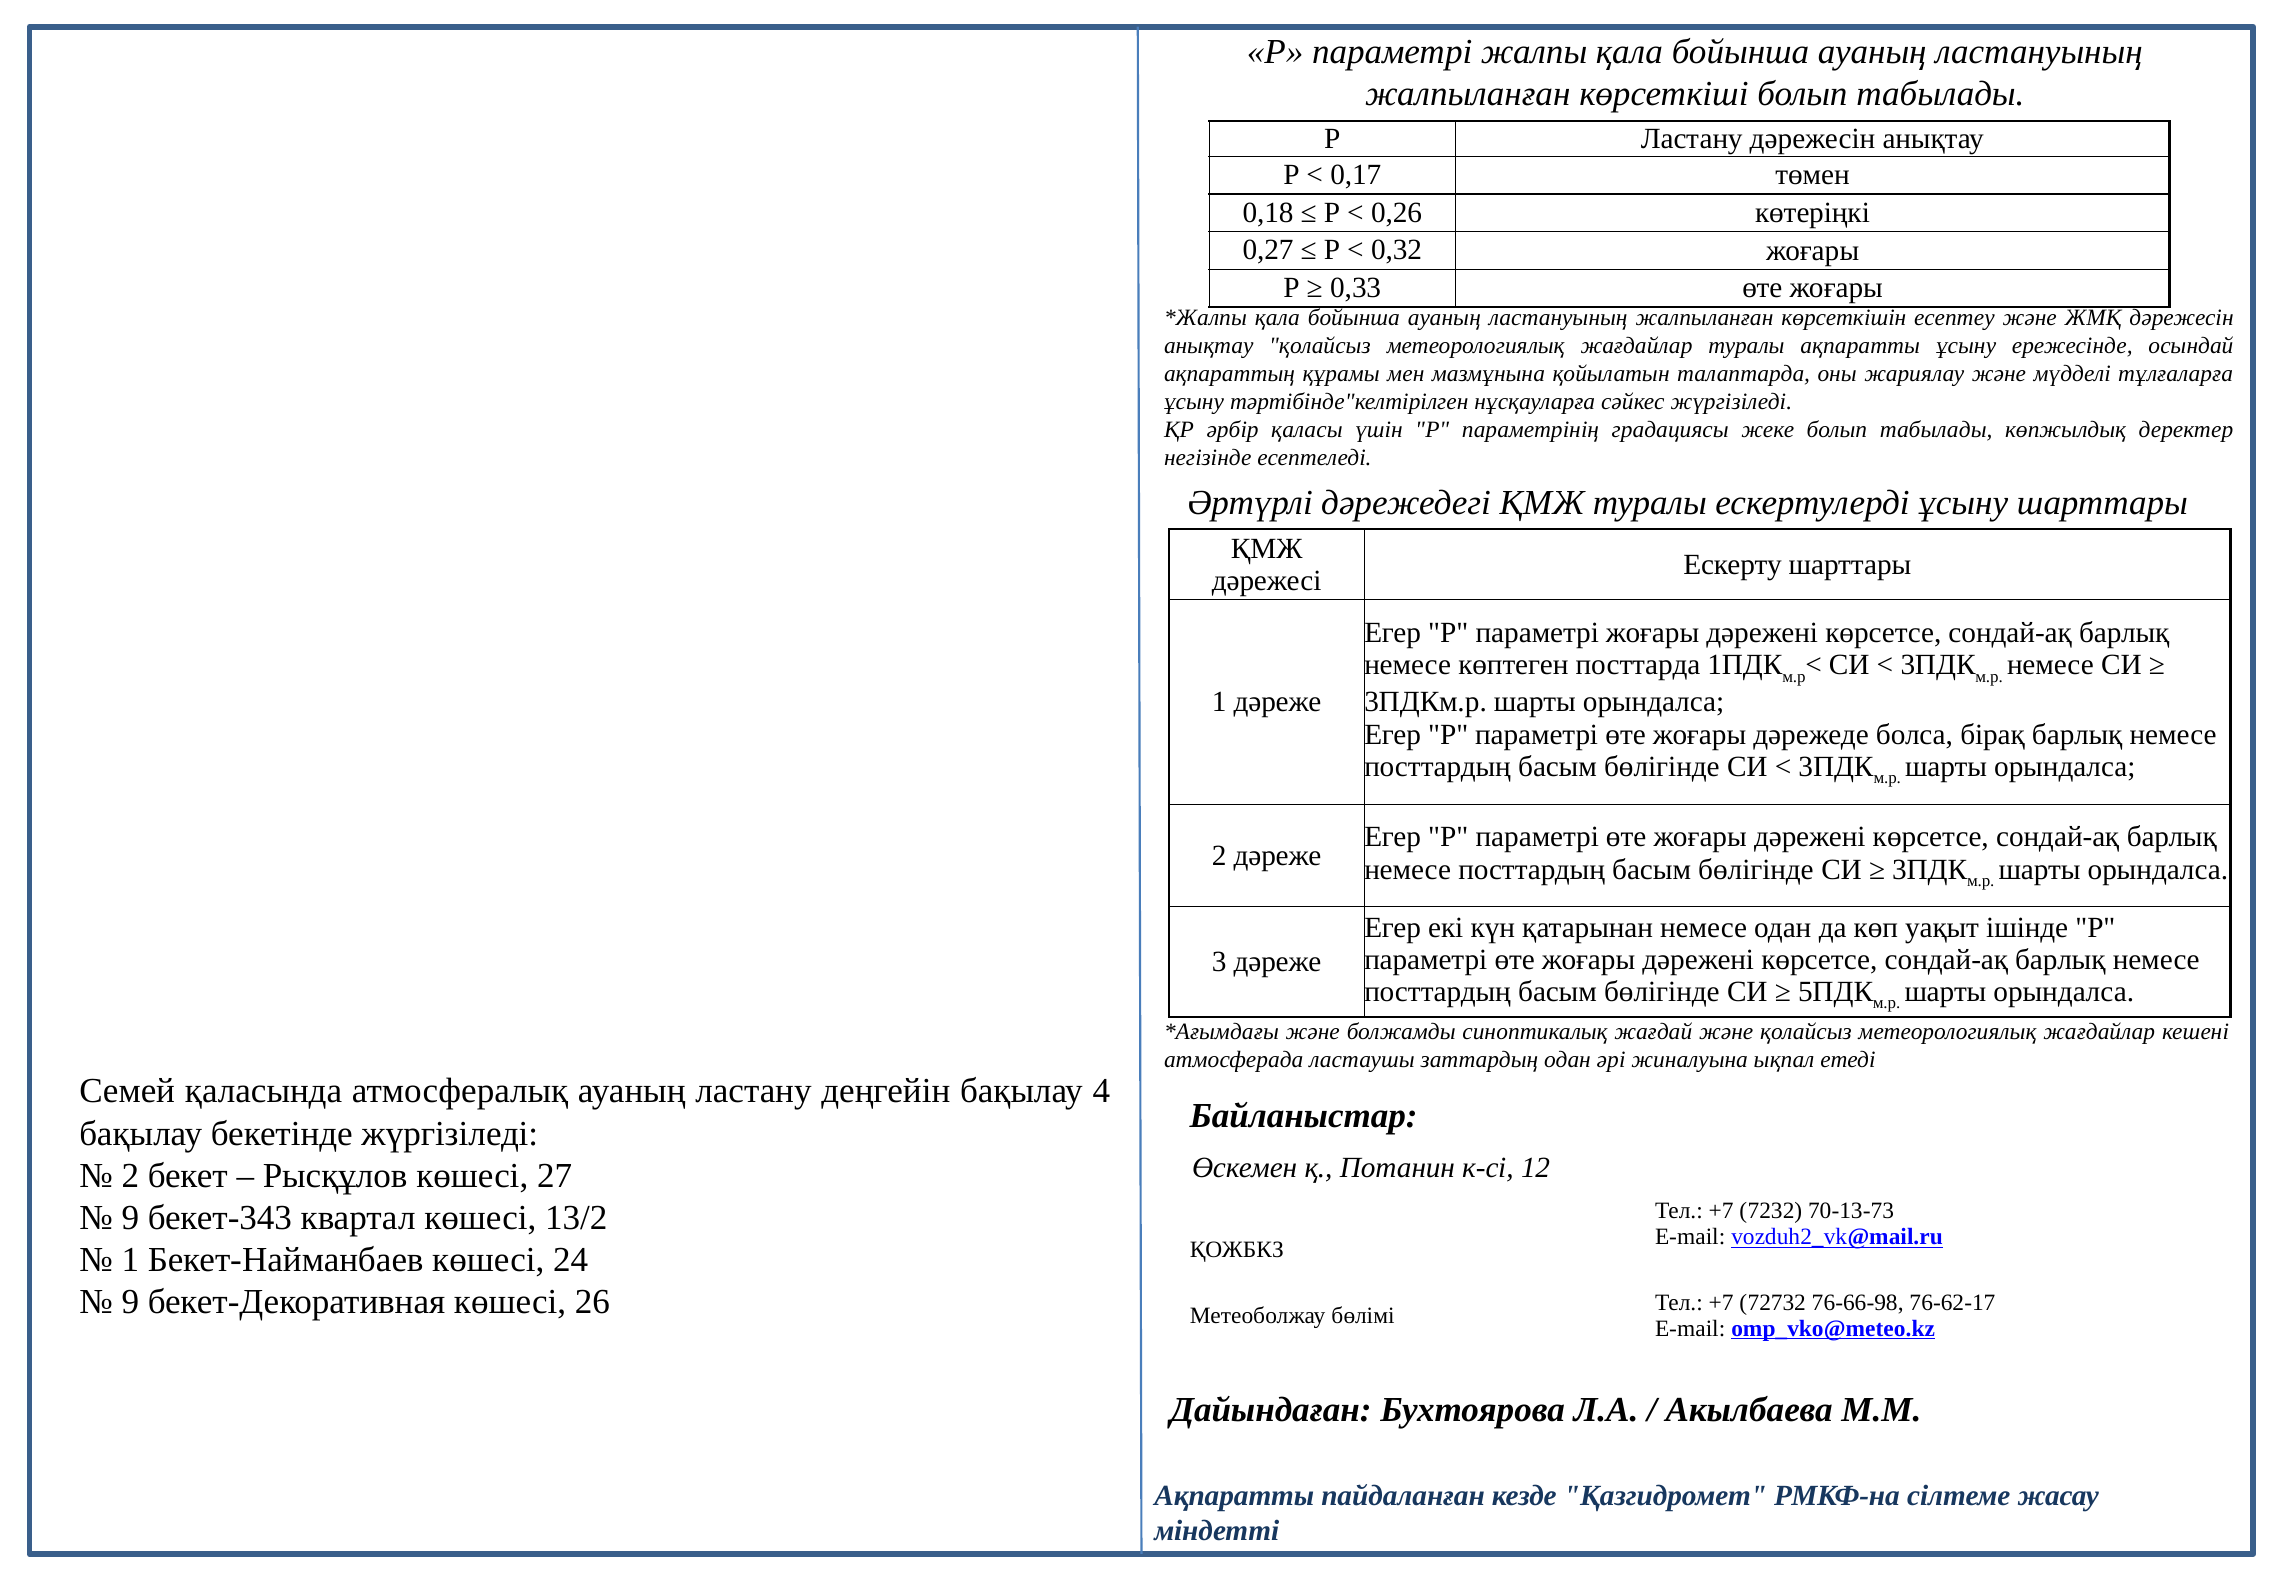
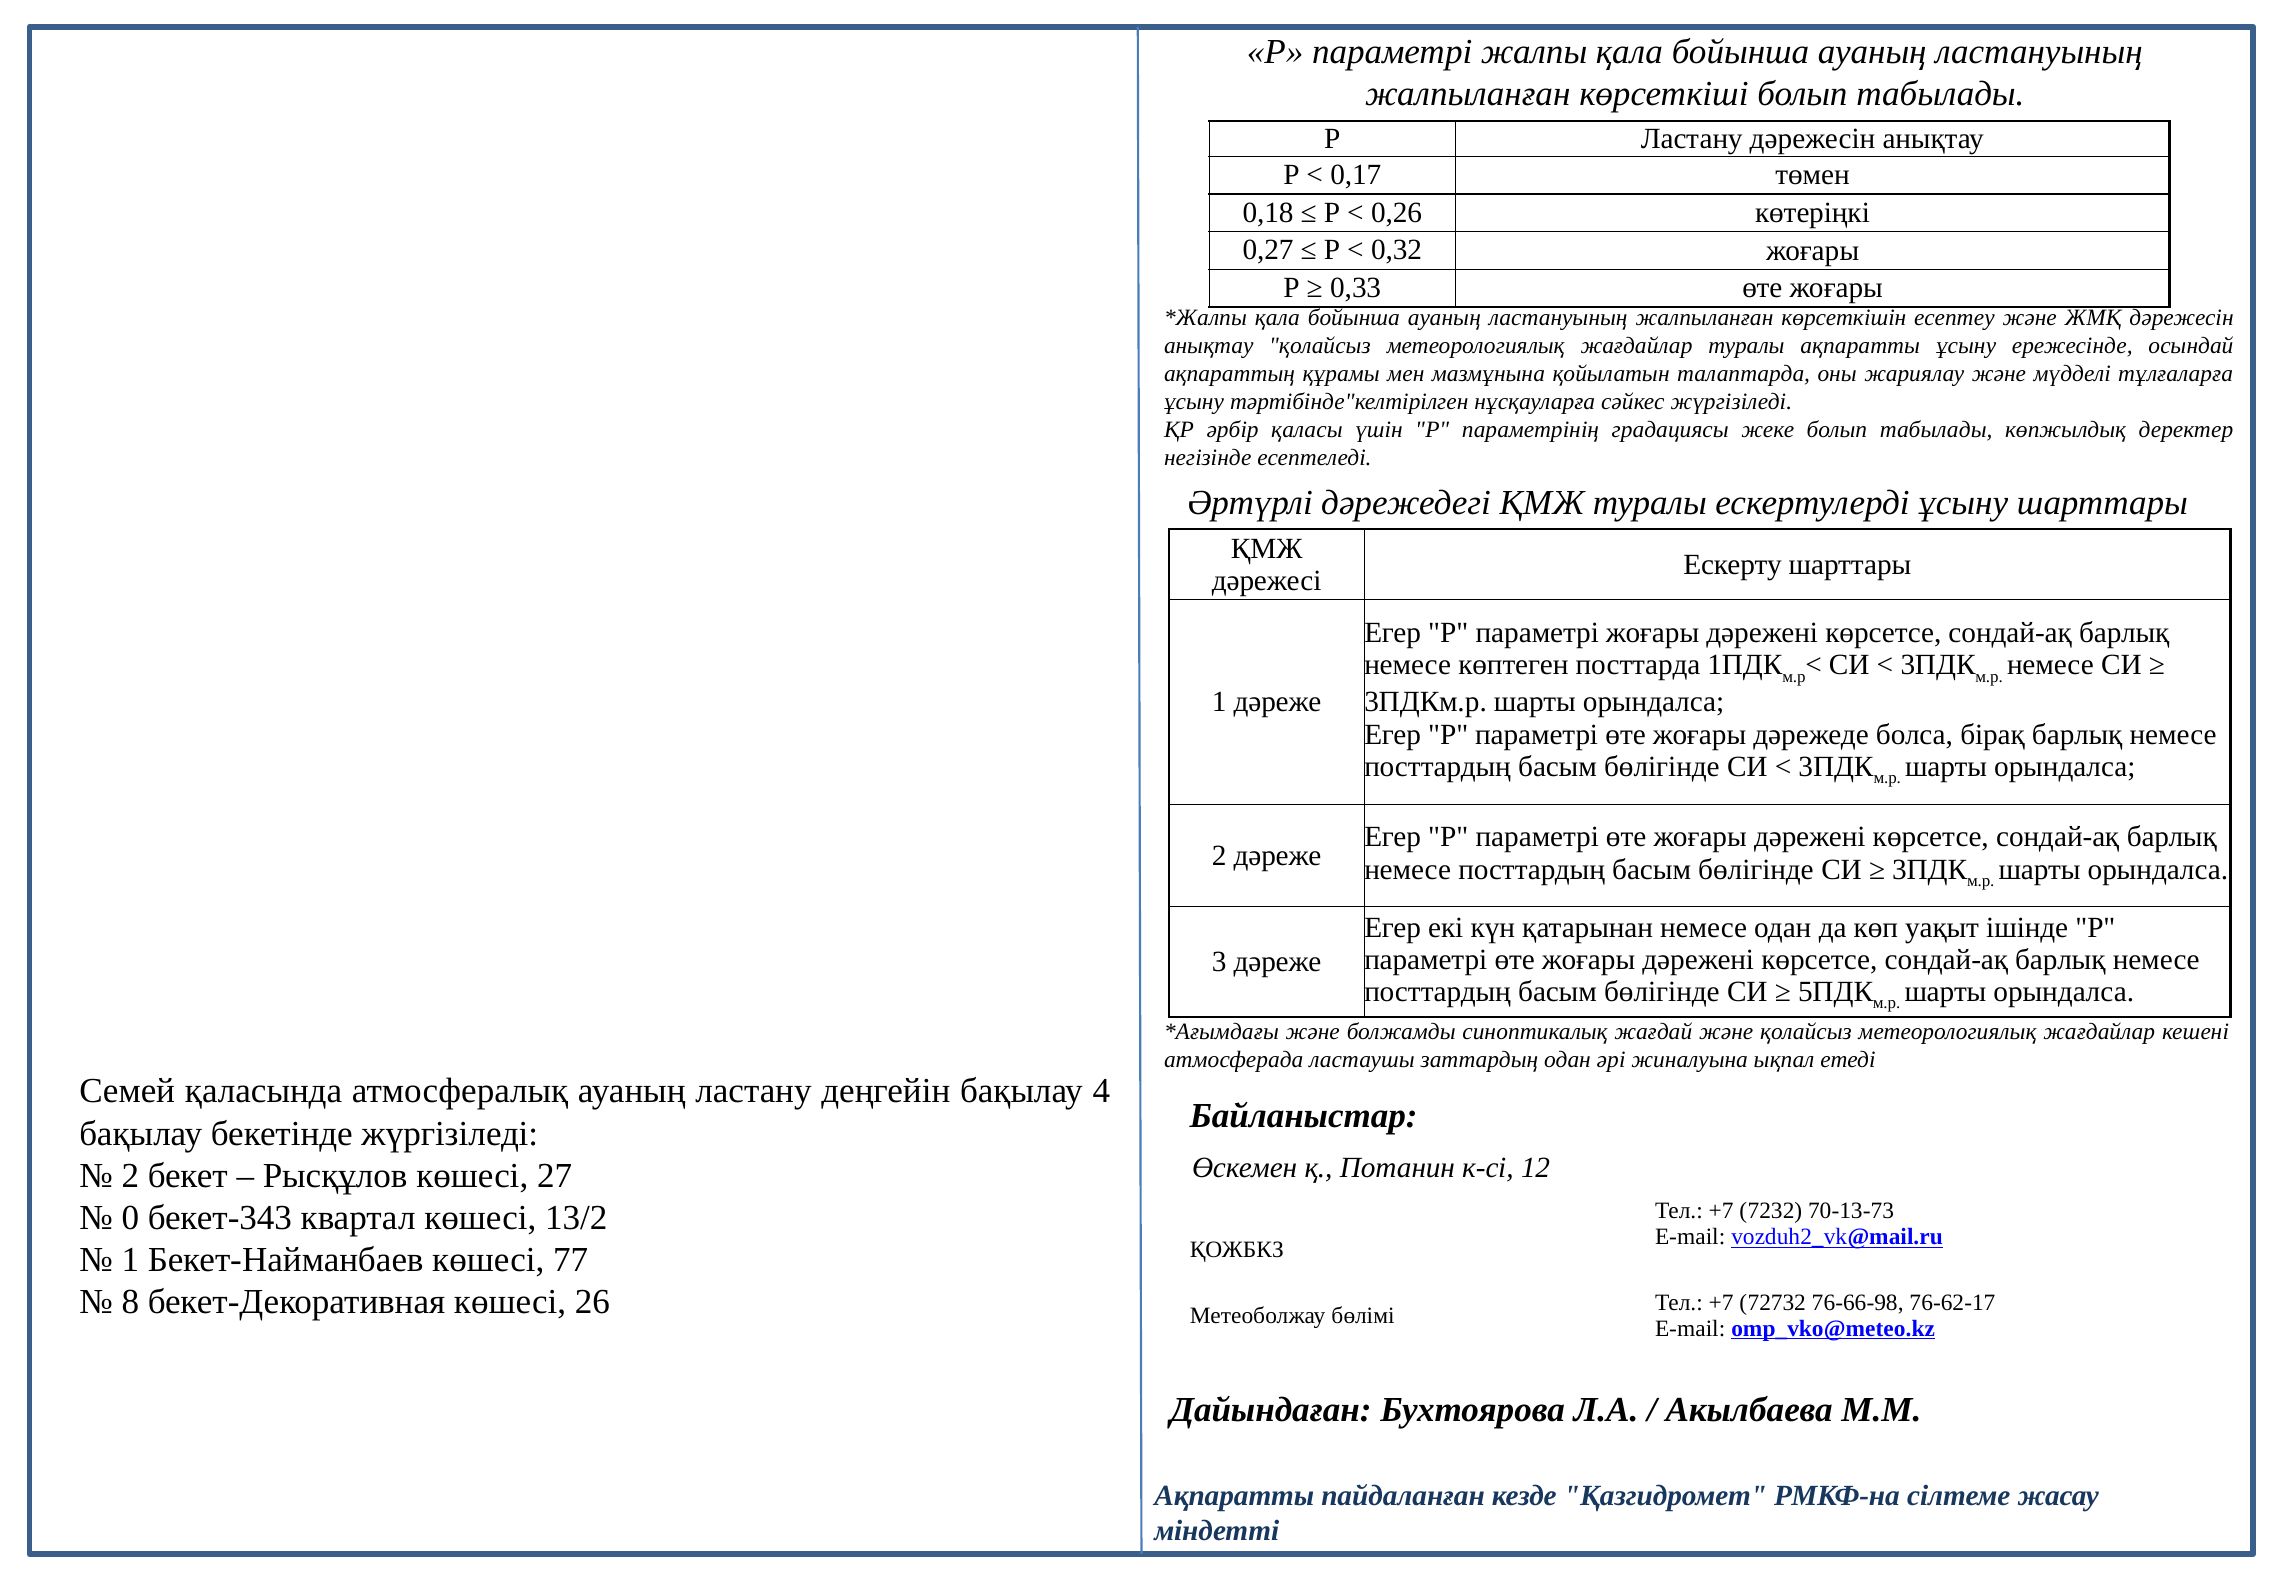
9 at (130, 1217): 9 -> 0
24: 24 -> 77
9 at (130, 1302): 9 -> 8
